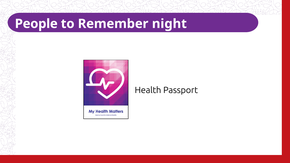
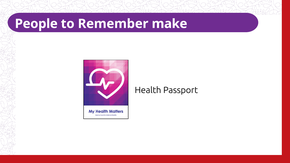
night: night -> make
